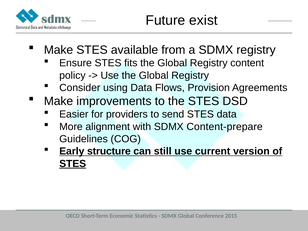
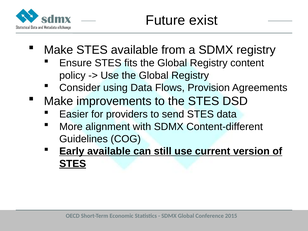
Content-prepare: Content-prepare -> Content-different
Early structure: structure -> available
